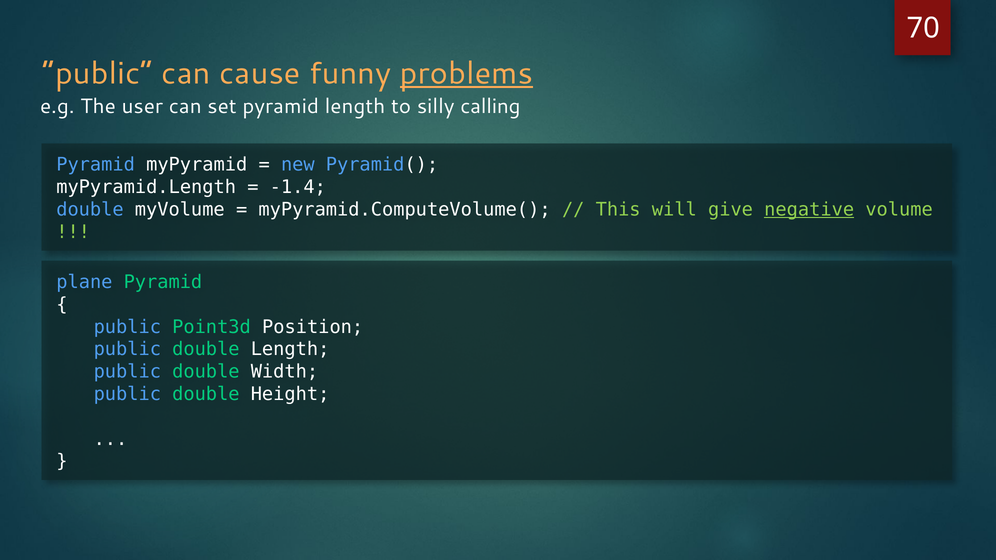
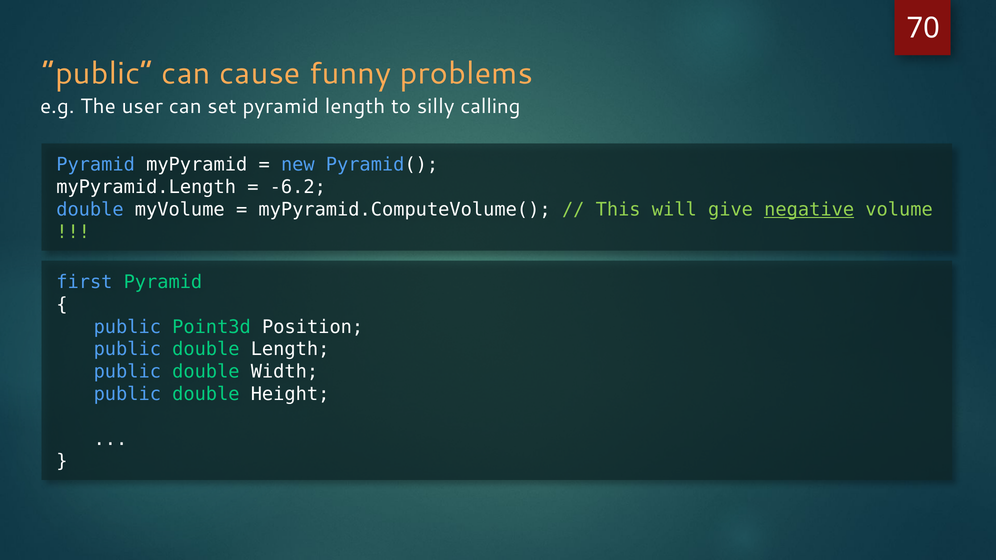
problems underline: present -> none
-1.4: -1.4 -> -6.2
plane: plane -> first
